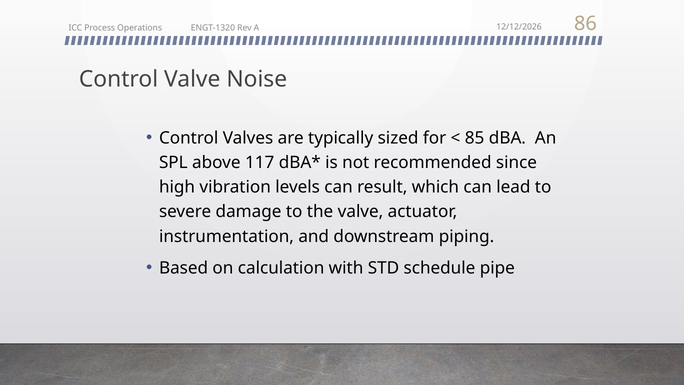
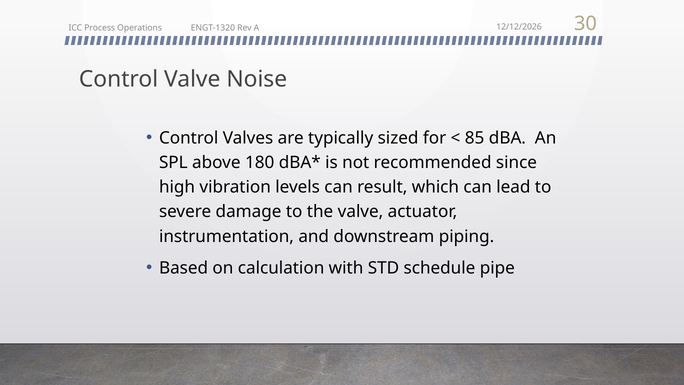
86: 86 -> 30
117: 117 -> 180
